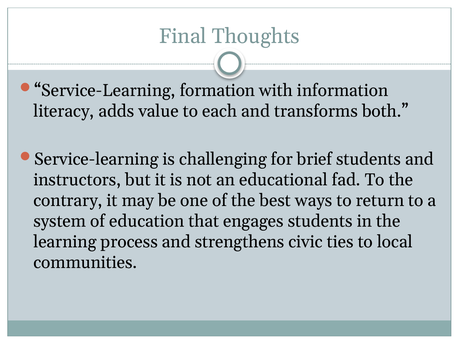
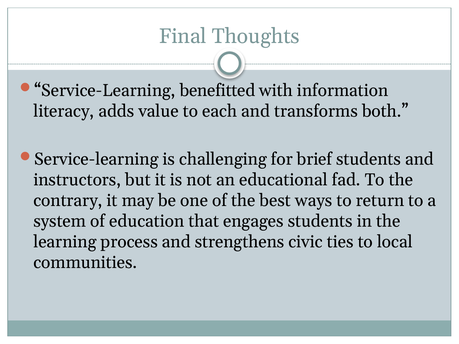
formation: formation -> benefitted
